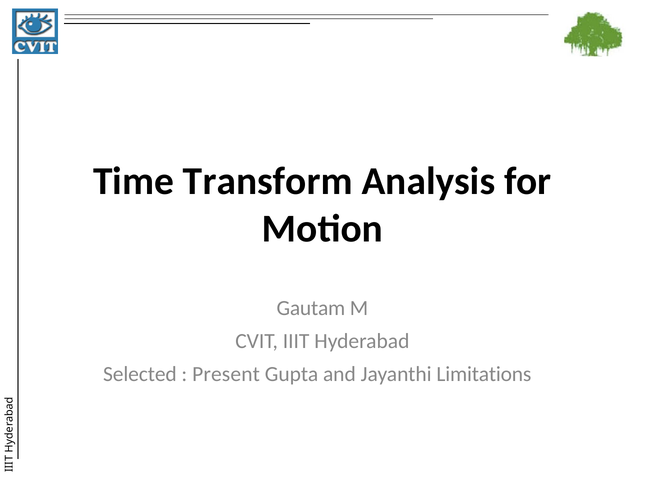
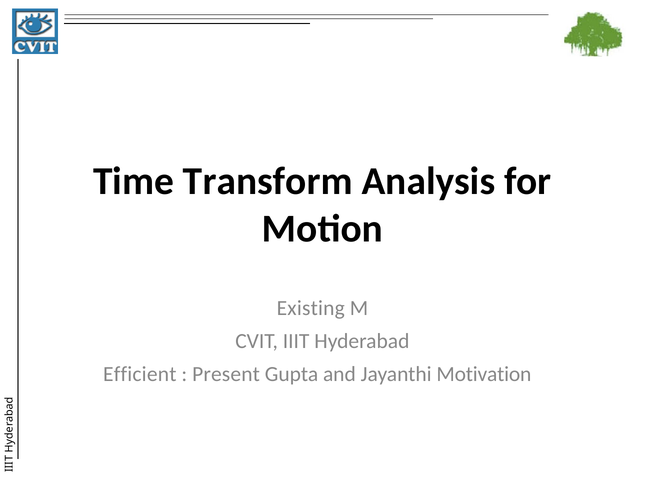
Gautam: Gautam -> Existing
Selected: Selected -> Efficient
Limitations: Limitations -> Motivation
